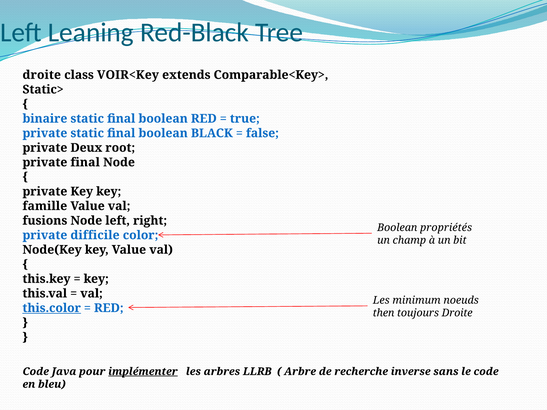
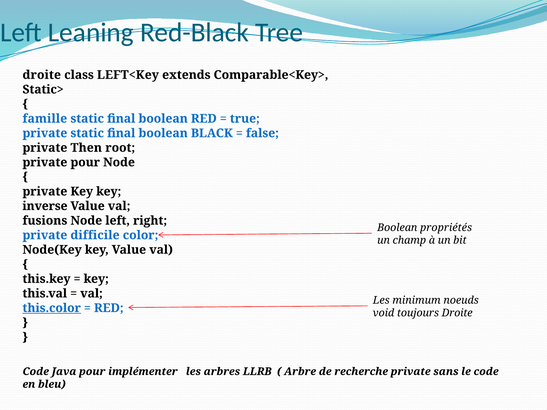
VOIR<Key: VOIR<Key -> LEFT<Key
binaire: binaire -> famille
Deux: Deux -> Then
private final: final -> pour
famille: famille -> inverse
then: then -> void
implémenter underline: present -> none
recherche inverse: inverse -> private
